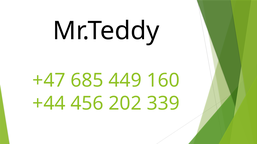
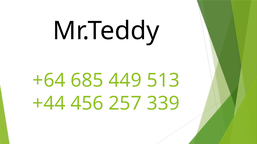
+47: +47 -> +64
160: 160 -> 513
202: 202 -> 257
